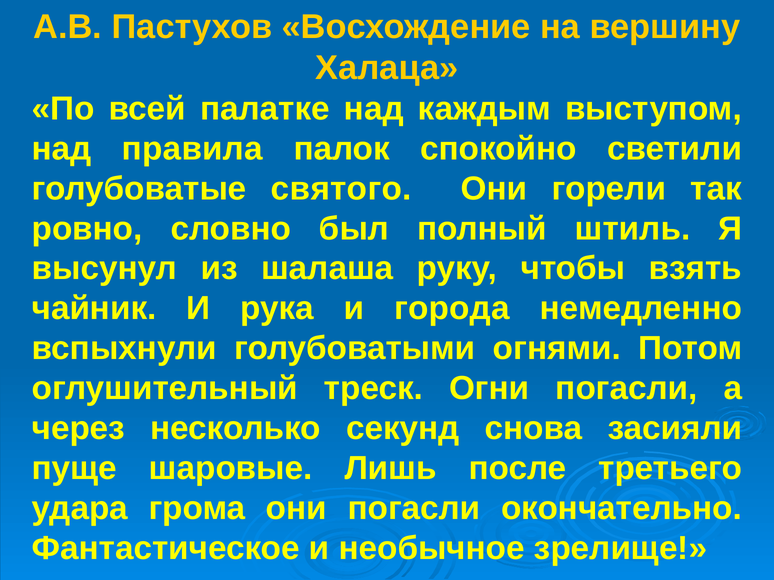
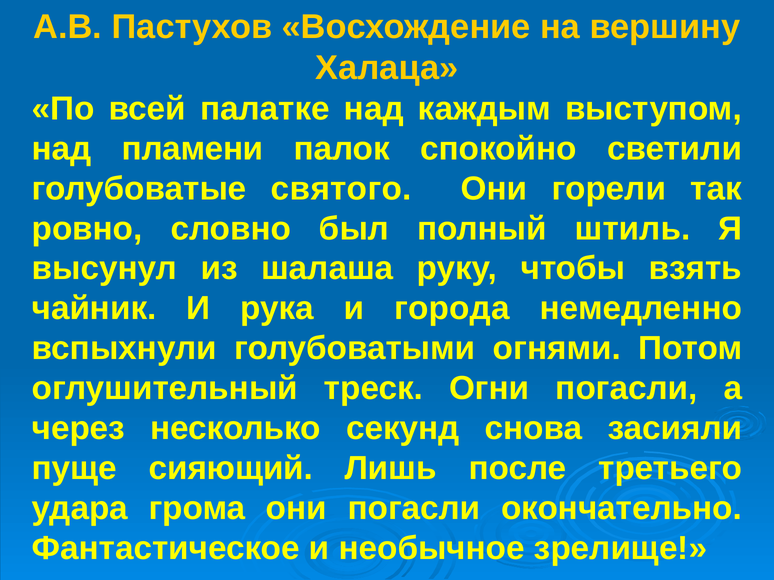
правила: правила -> пламени
шаровые: шаровые -> сияющий
